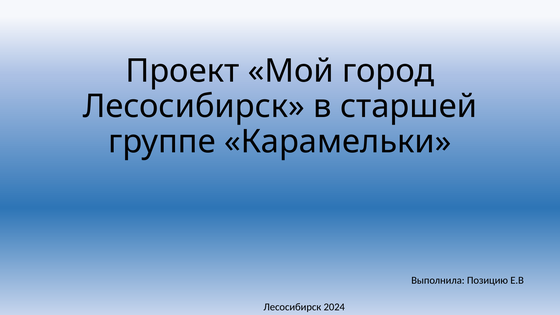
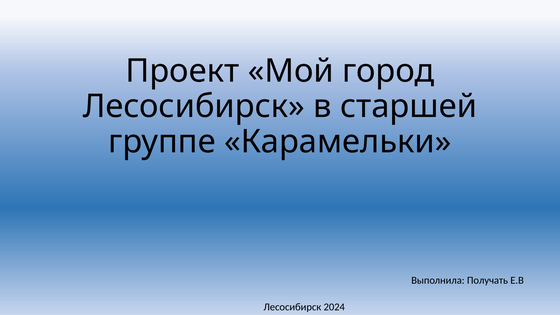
Позицию: Позицию -> Получать
